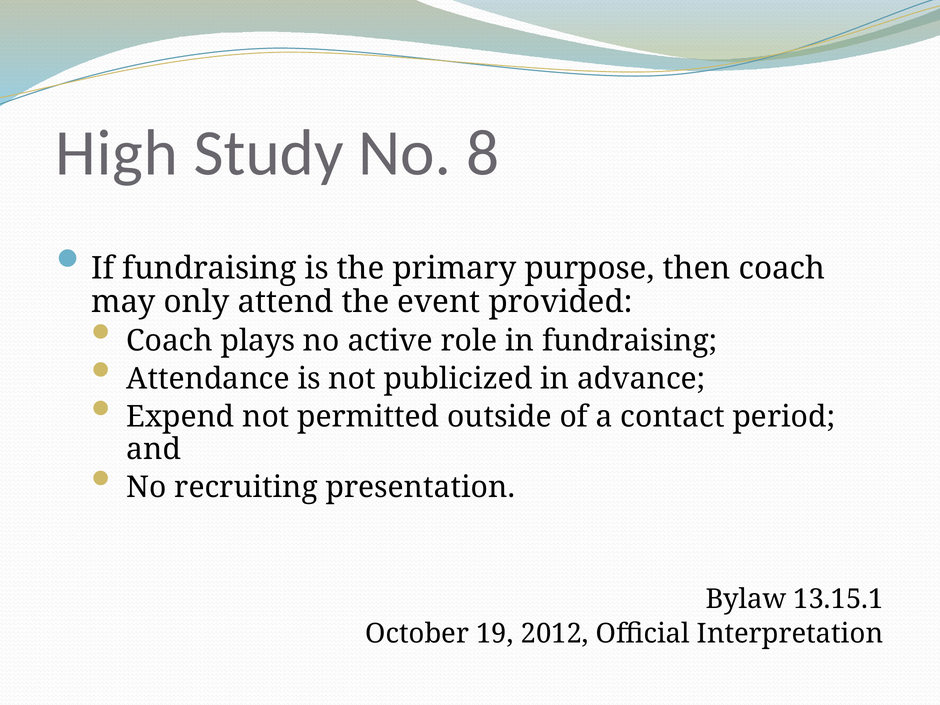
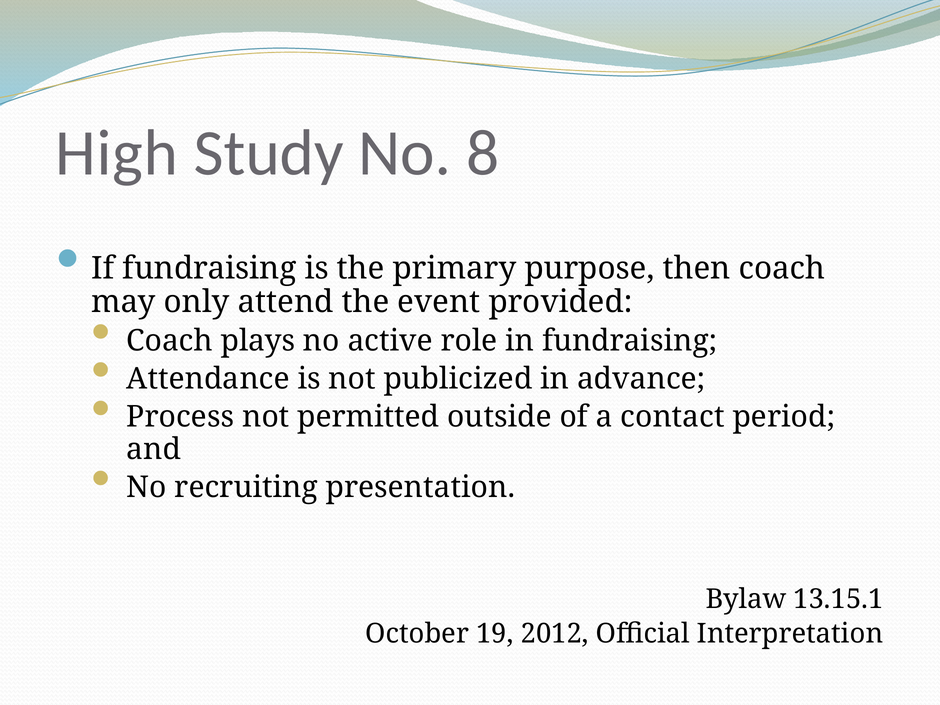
Expend: Expend -> Process
